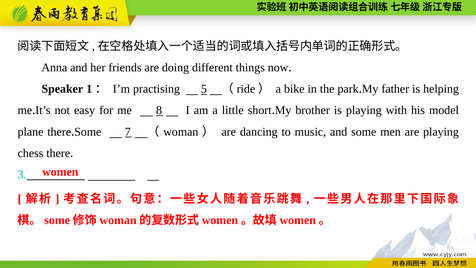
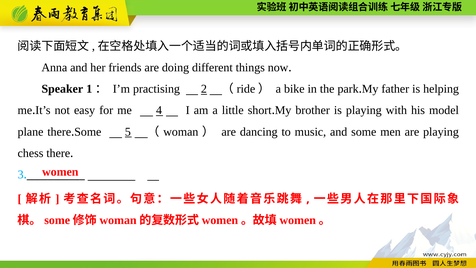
5: 5 -> 2
8: 8 -> 4
7: 7 -> 5
